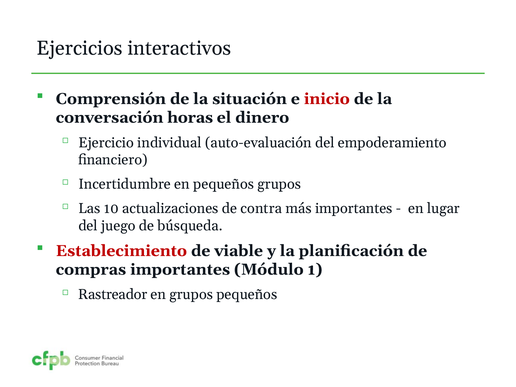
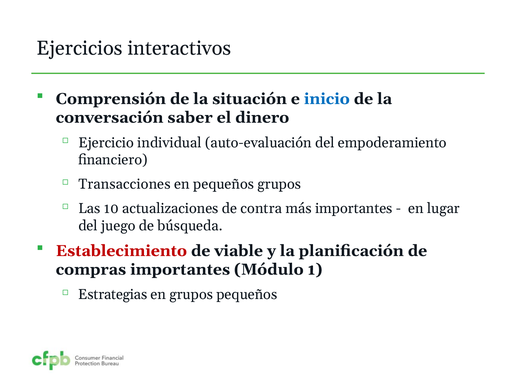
inicio colour: red -> blue
horas: horas -> saber
Incertidumbre: Incertidumbre -> Transacciones
Rastreador: Rastreador -> Estrategias
